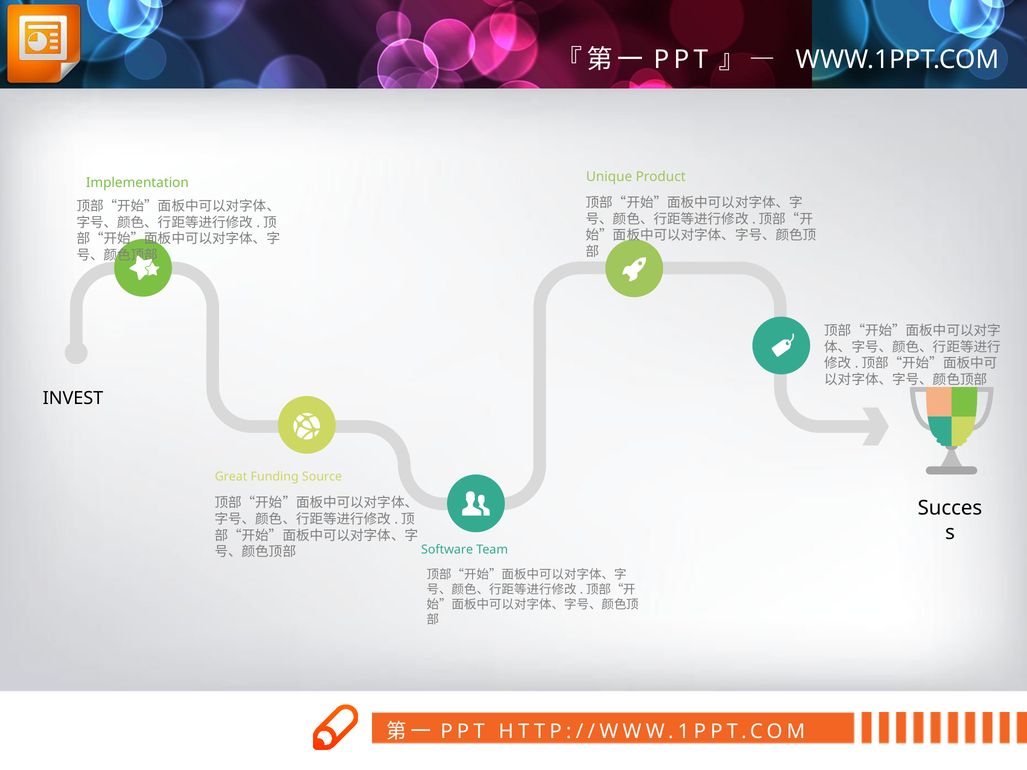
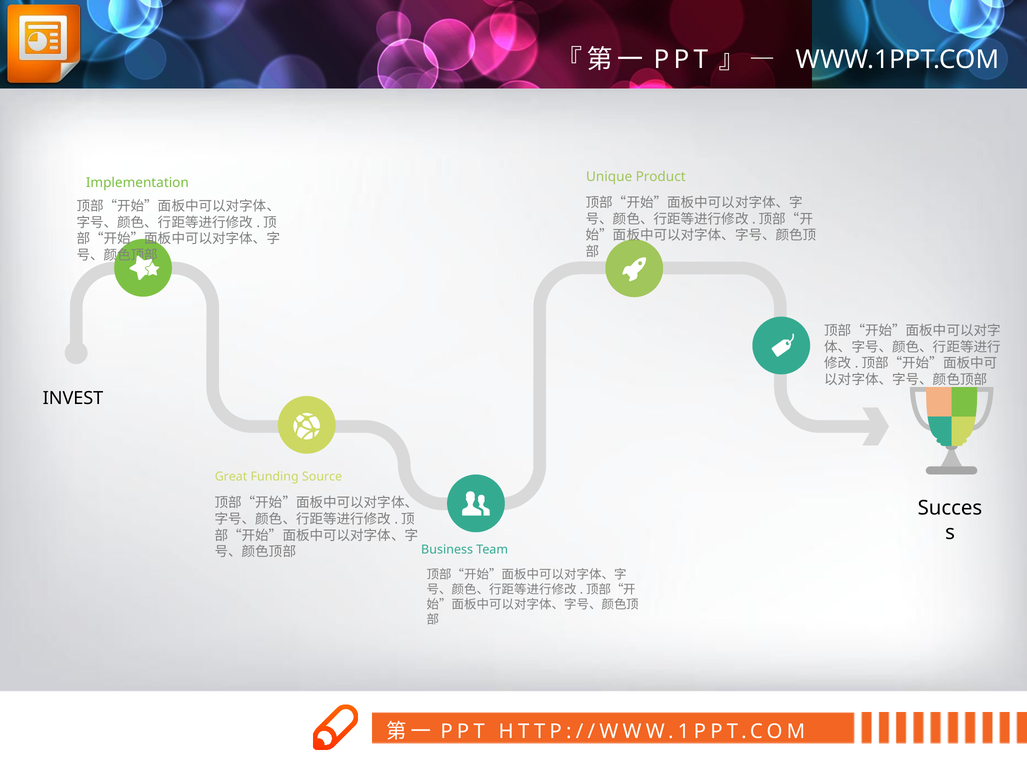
Software: Software -> Business
